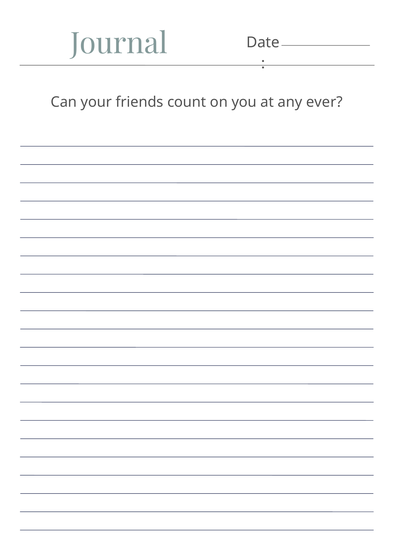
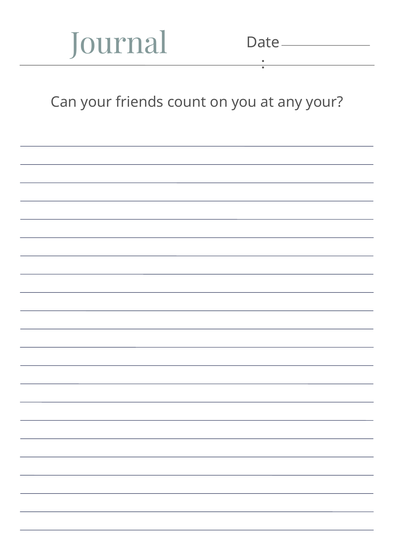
any ever: ever -> your
